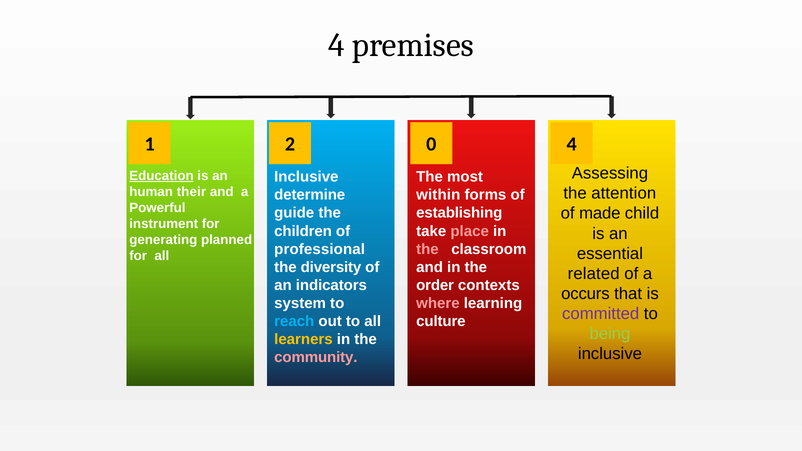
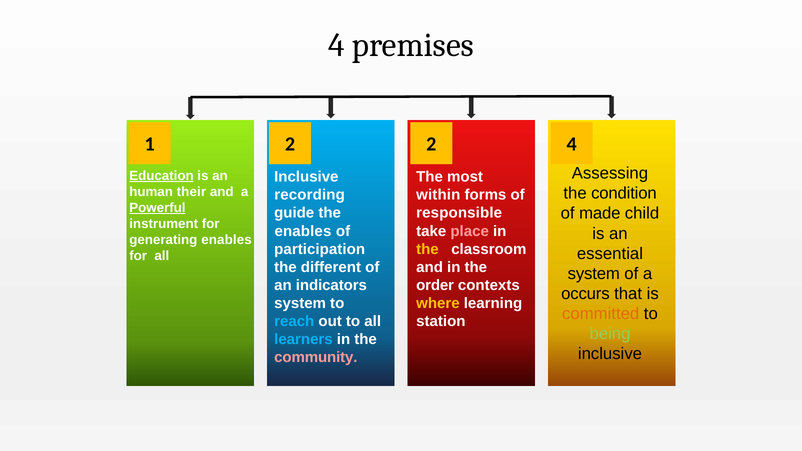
2 0: 0 -> 2
attention: attention -> condition
determine: determine -> recording
Powerful underline: none -> present
establishing: establishing -> responsible
children at (303, 231): children -> enables
generating planned: planned -> enables
professional: professional -> participation
the at (427, 249) colour: pink -> yellow
diversity: diversity -> different
related at (594, 274): related -> system
where colour: pink -> yellow
committed colour: purple -> orange
culture: culture -> station
learners colour: yellow -> light blue
